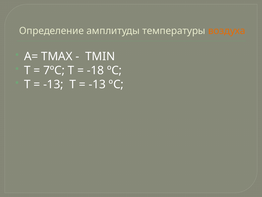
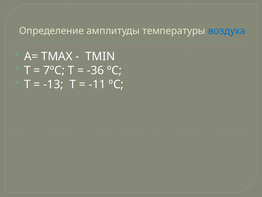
воздуха colour: orange -> blue
-18: -18 -> -36
-13 at (97, 84): -13 -> -11
